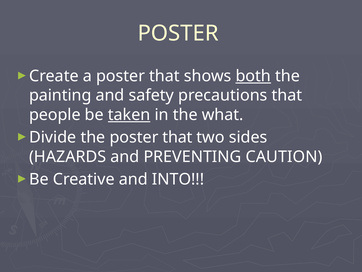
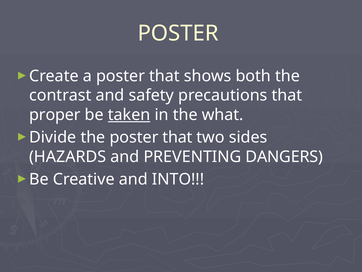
both underline: present -> none
painting: painting -> contrast
people: people -> proper
CAUTION: CAUTION -> DANGERS
